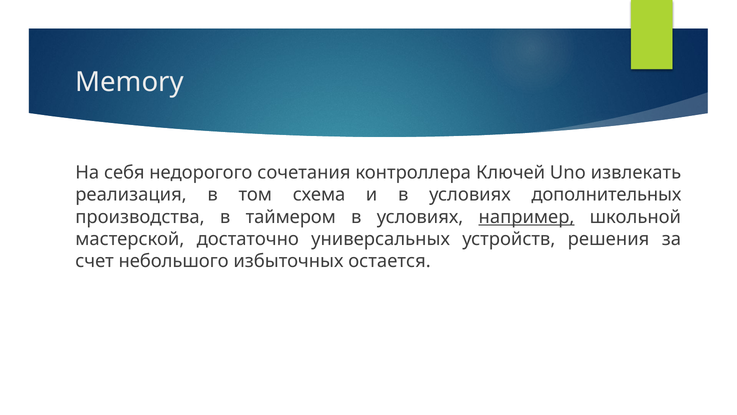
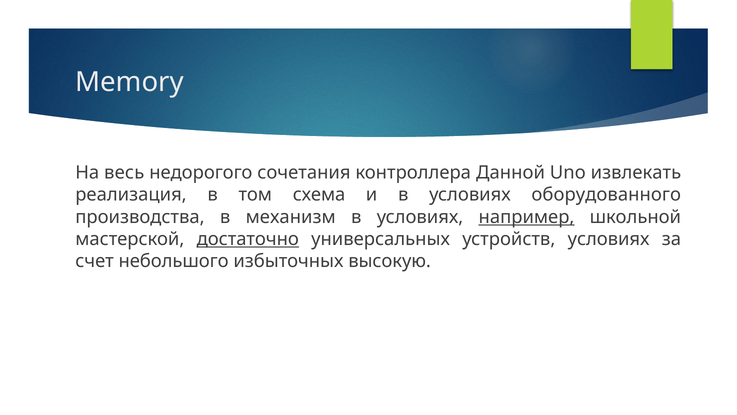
себя: себя -> весь
Ключей: Ключей -> Данной
дополнительных: дополнительных -> оборудованного
таймером: таймером -> механизм
достаточно underline: none -> present
устройств решения: решения -> условиях
остается: остается -> высокую
